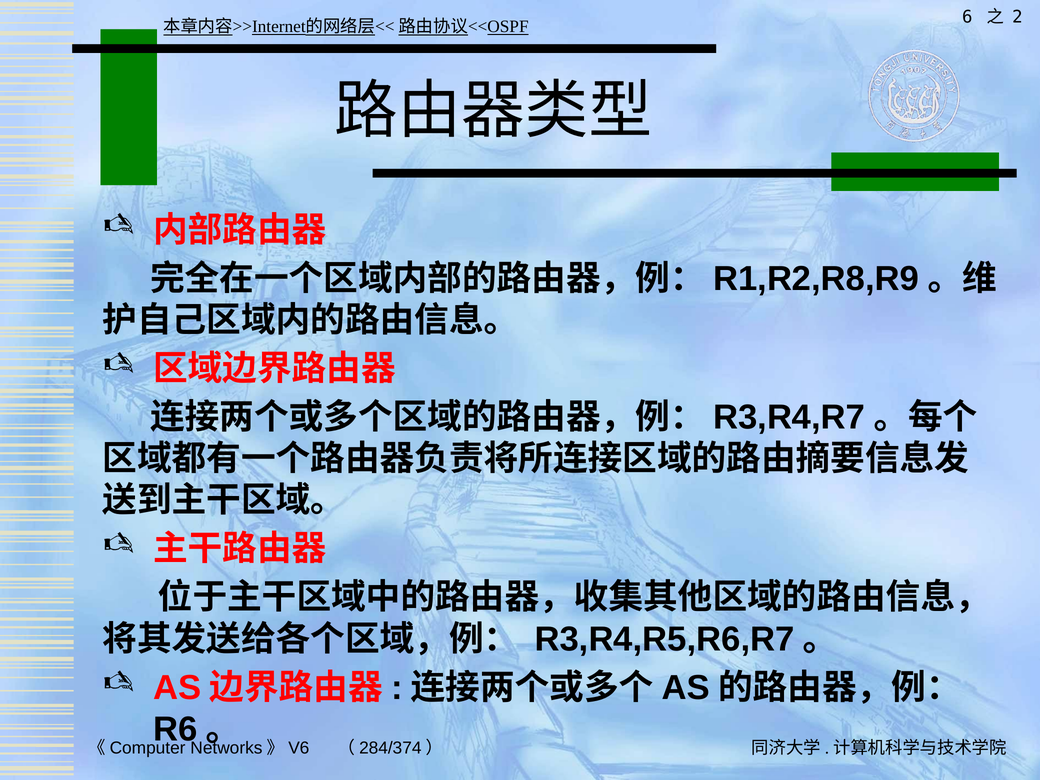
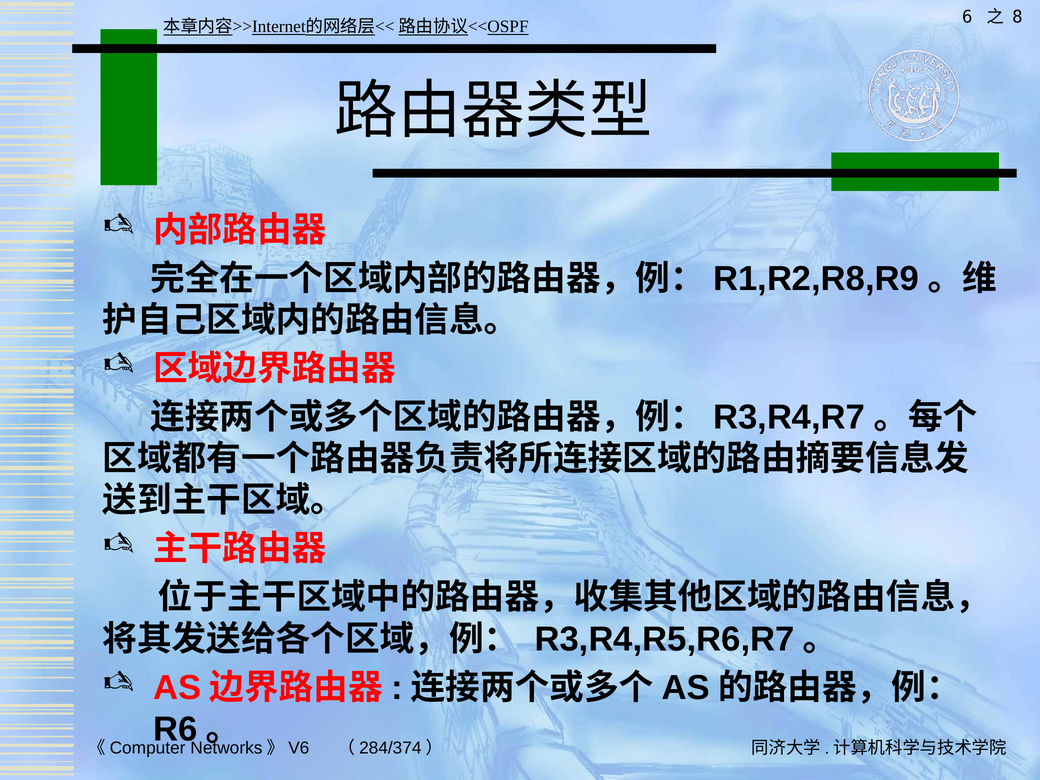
2: 2 -> 8
